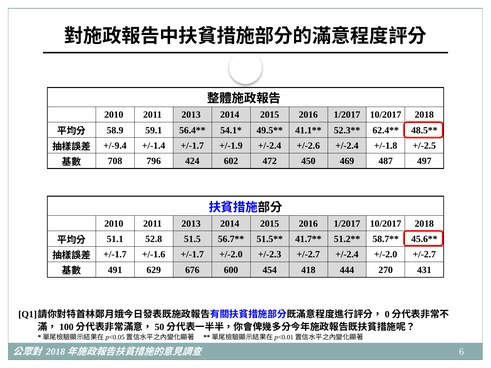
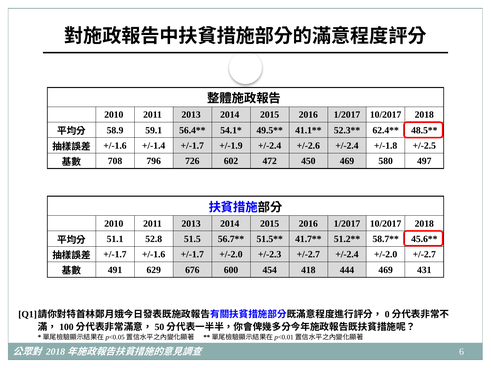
+/-9.4 at (115, 146): +/-9.4 -> +/-1.6
424: 424 -> 726
487: 487 -> 580
444 270: 270 -> 469
